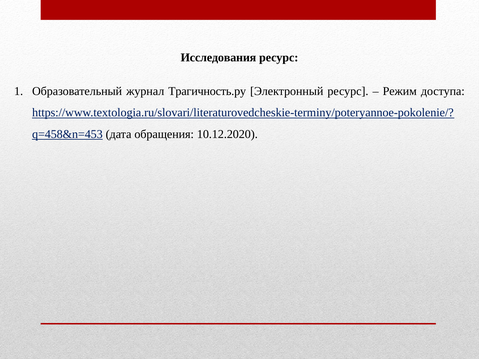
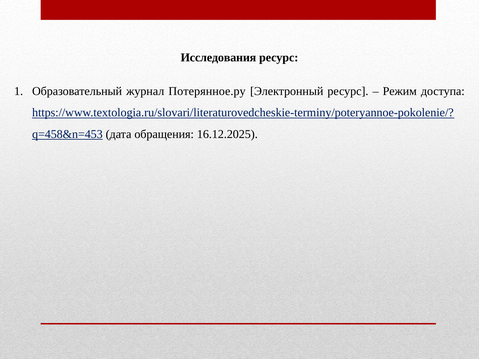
Трагичность.ру: Трагичность.ру -> Пoтepяннoe.ру
10.12.2020: 10.12.2020 -> 16.12.2025
